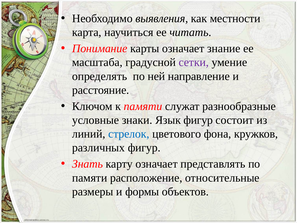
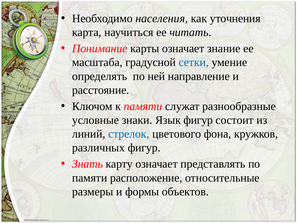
выявления: выявления -> населения
местности: местности -> уточнения
сетки colour: purple -> blue
